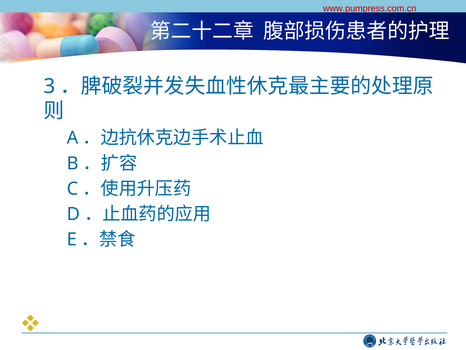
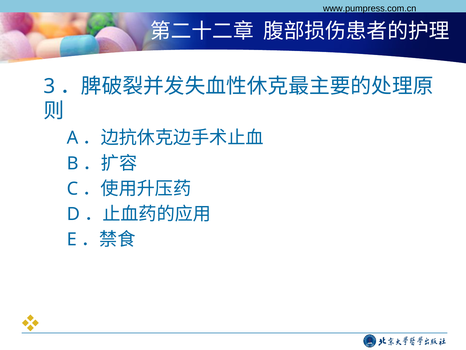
www.pumpress.com.cn colour: red -> black
